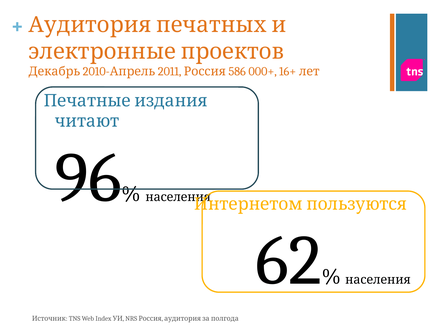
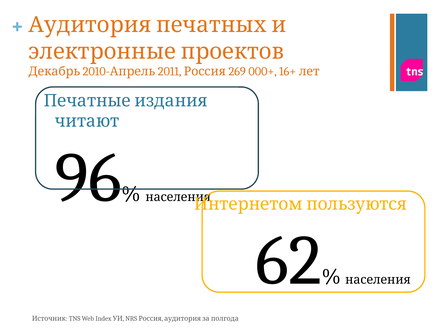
586: 586 -> 269
